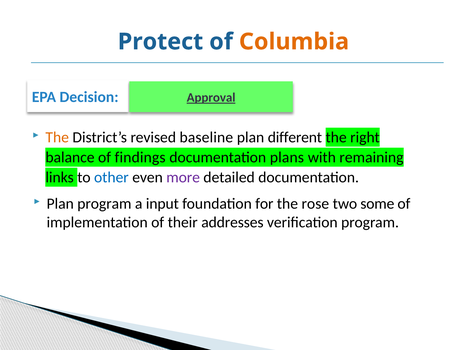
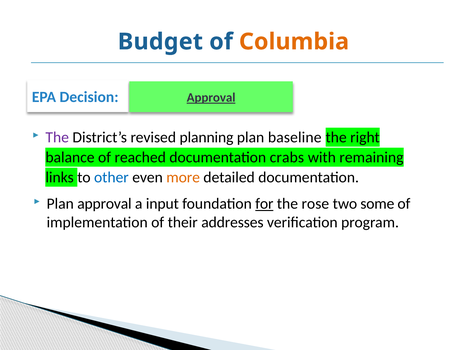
Protect: Protect -> Budget
The at (57, 138) colour: orange -> purple
baseline: baseline -> planning
different: different -> baseline
findings: findings -> reached
plans: plans -> crabs
more colour: purple -> orange
Plan program: program -> approval
for underline: none -> present
